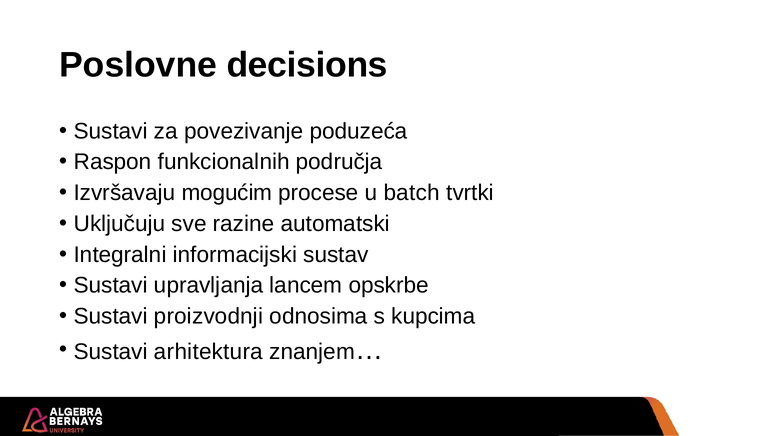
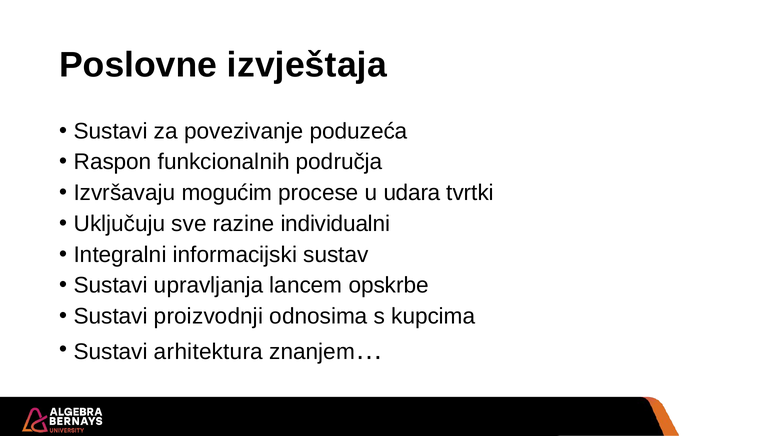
decisions: decisions -> izvještaja
batch: batch -> udara
automatski: automatski -> individualni
